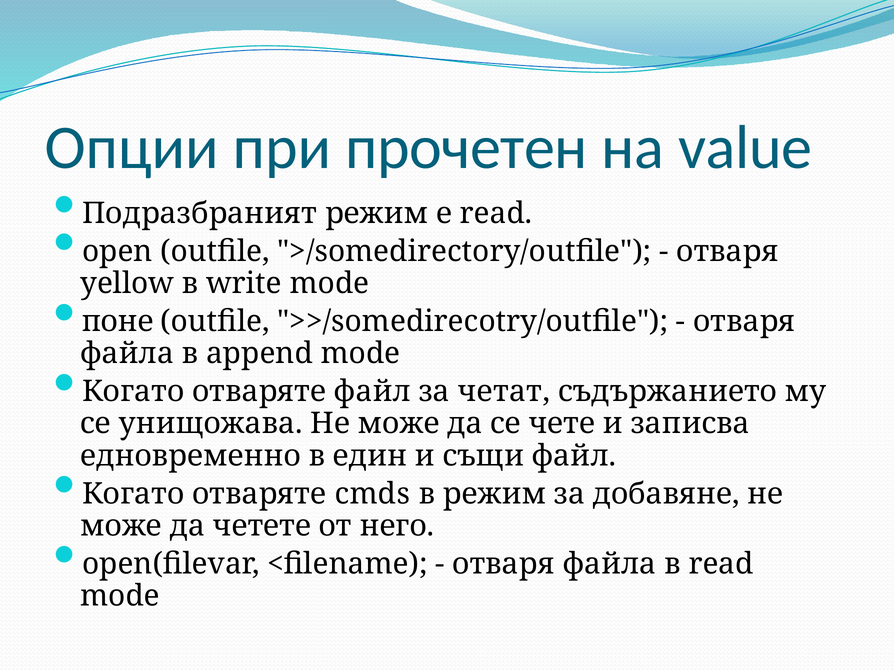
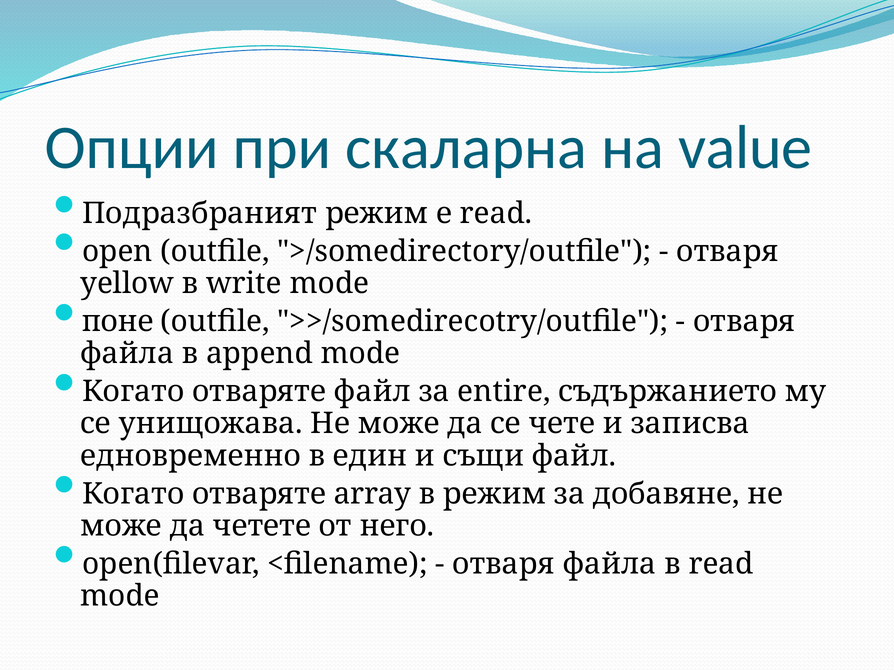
прочетен: прочетен -> скаларна
четат: четат -> entire
cmds: cmds -> array
